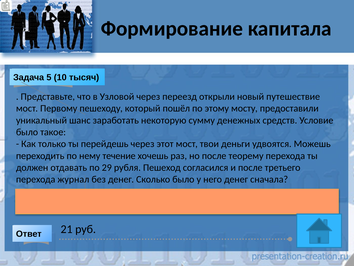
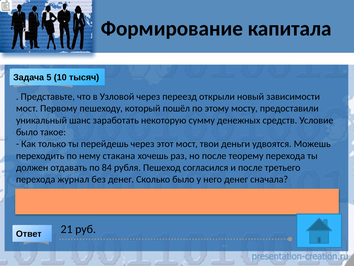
путешествие: путешествие -> зависимости
течение: течение -> стакана
29: 29 -> 84
